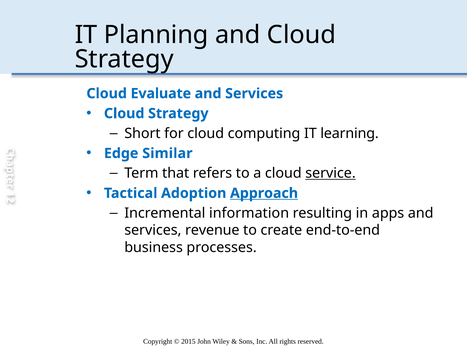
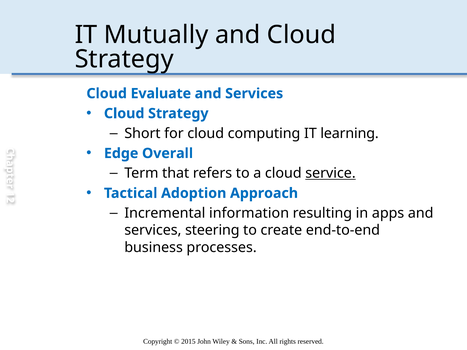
Planning: Planning -> Mutually
Similar: Similar -> Overall
Approach underline: present -> none
revenue: revenue -> steering
